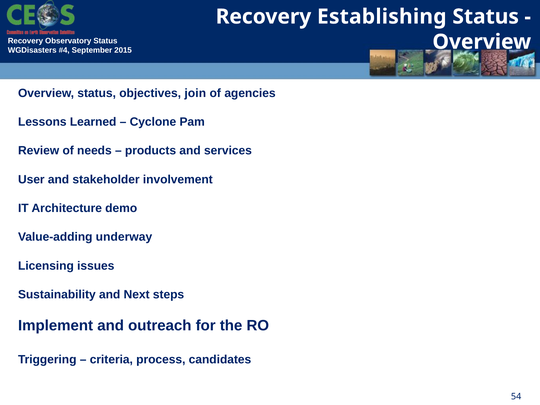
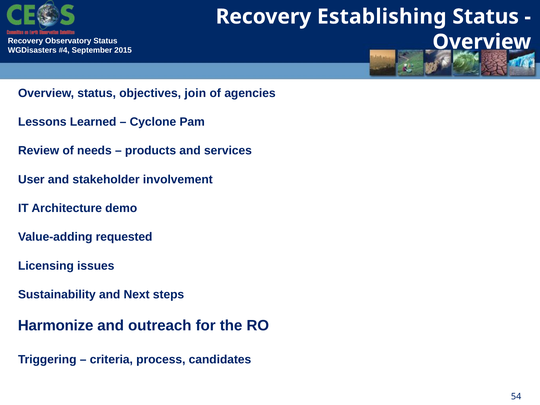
underway: underway -> requested
Implement: Implement -> Harmonize
